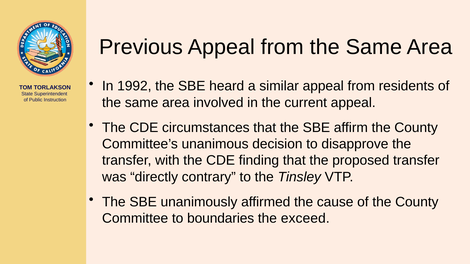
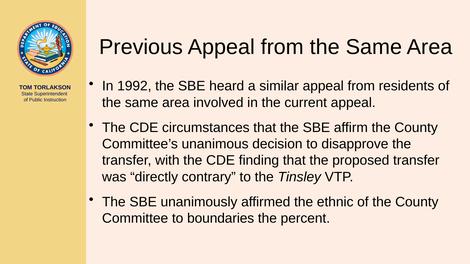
cause: cause -> ethnic
exceed: exceed -> percent
